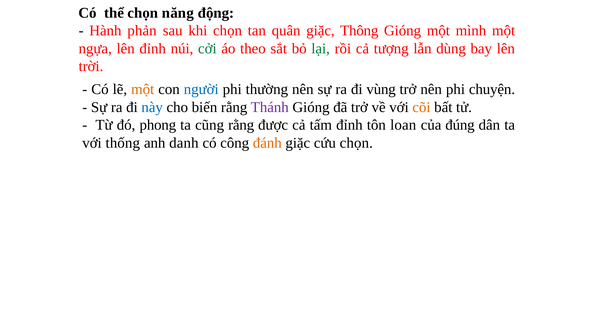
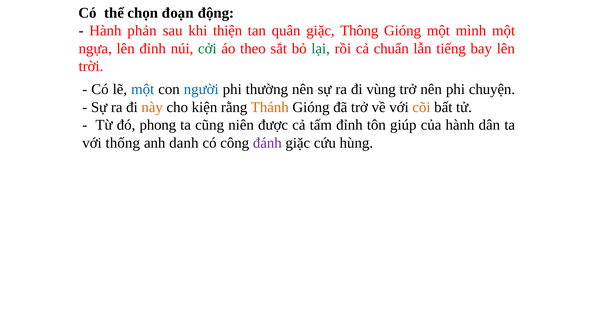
năng: năng -> đoạn
khi chọn: chọn -> thiện
tượng: tượng -> chuẩn
dùng: dùng -> tiếng
một at (143, 89) colour: orange -> blue
này colour: blue -> orange
biến: biến -> kiện
Thánh colour: purple -> orange
cũng rằng: rằng -> niên
loan: loan -> giúp
của đúng: đúng -> hành
đánh colour: orange -> purple
cứu chọn: chọn -> hùng
